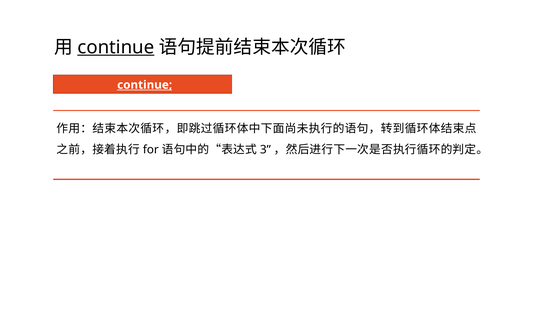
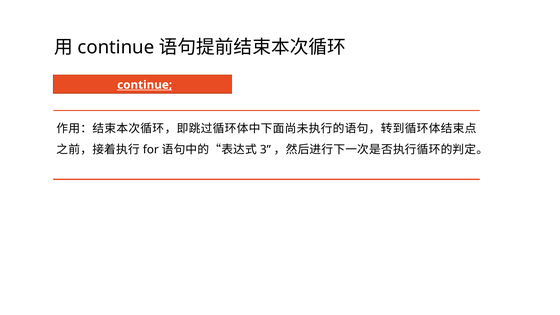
continue at (116, 47) underline: present -> none
